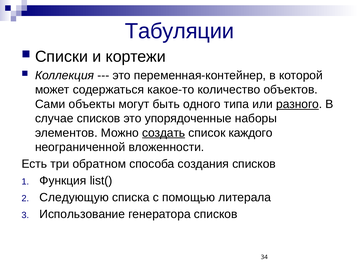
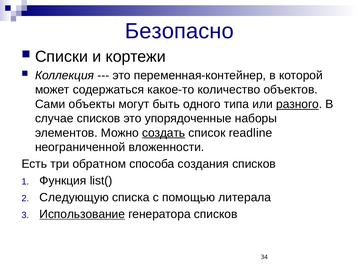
Табуляции: Табуляции -> Безопасно
каждого: каждого -> readline
Использование underline: none -> present
